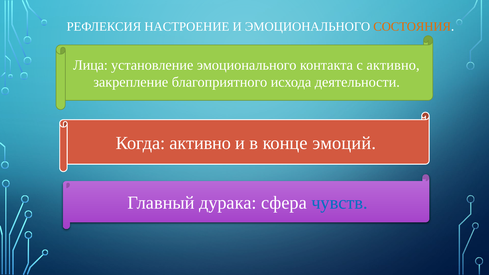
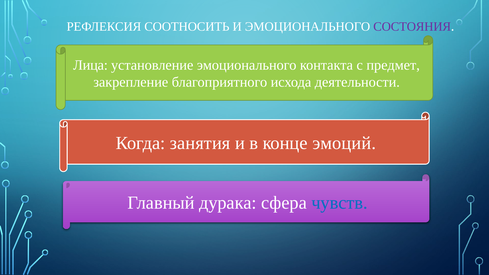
НАСТРОЕНИЕ: НАСТРОЕНИЕ -> СООТНОСИТЬ
СОСТОЯНИЯ colour: orange -> purple
с активно: активно -> предмет
Когда активно: активно -> занятия
